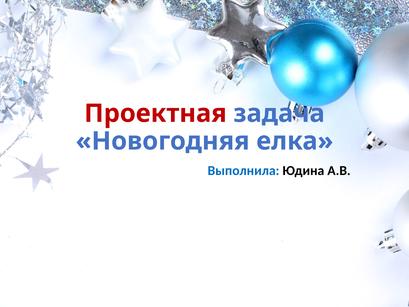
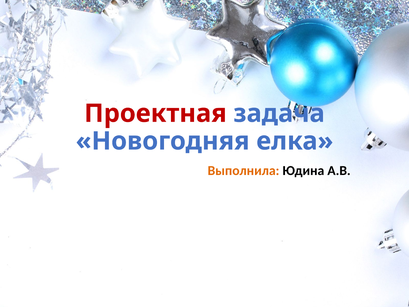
Выполнила colour: blue -> orange
